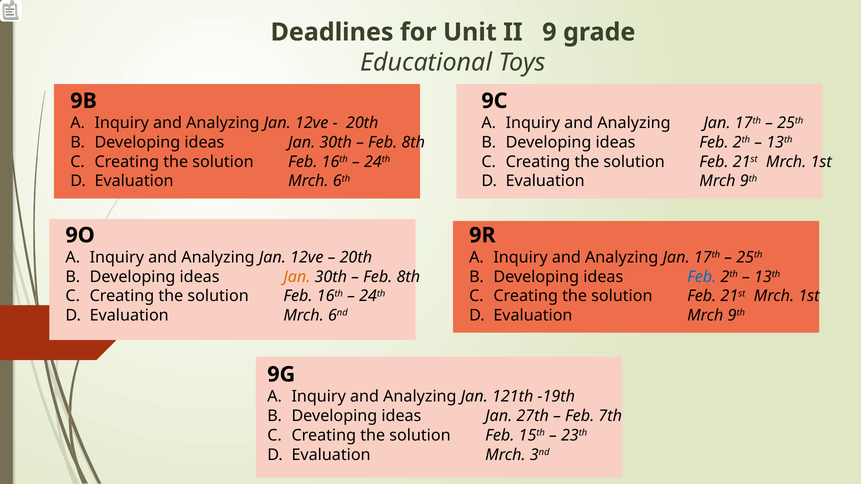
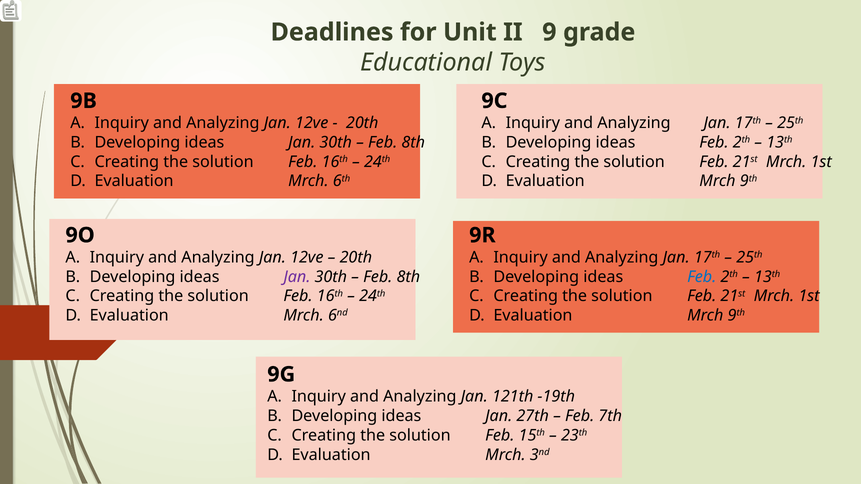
Jan at (297, 277) colour: orange -> purple
